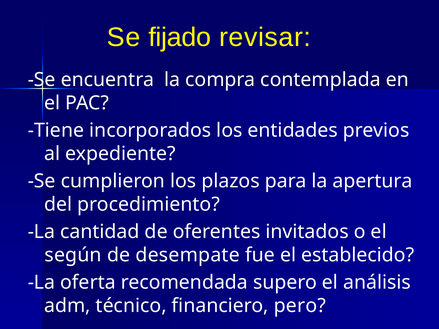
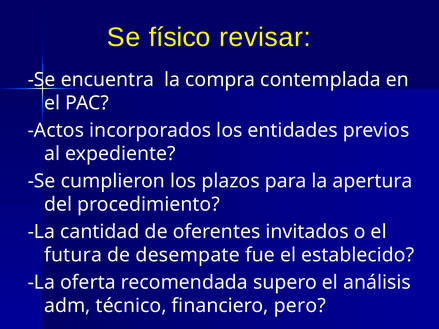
fijado: fijado -> físico
Tiene: Tiene -> Actos
según: según -> futura
